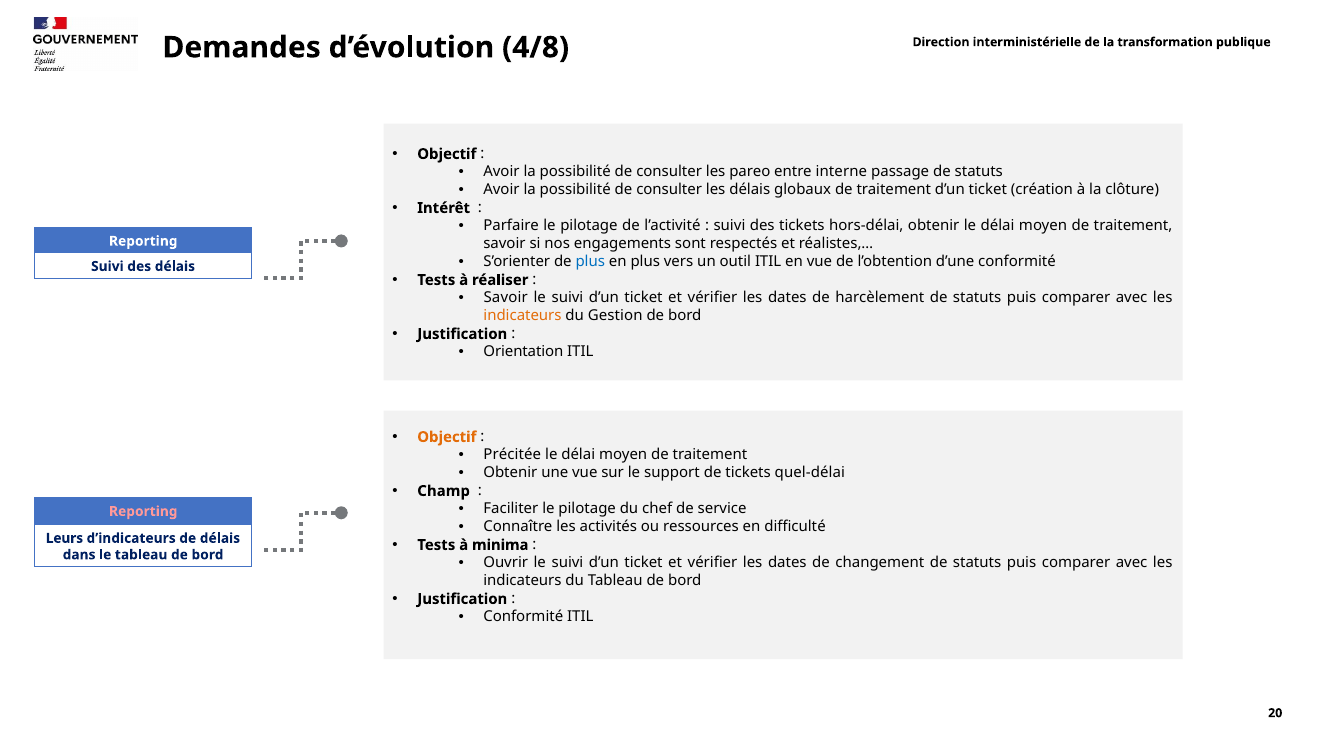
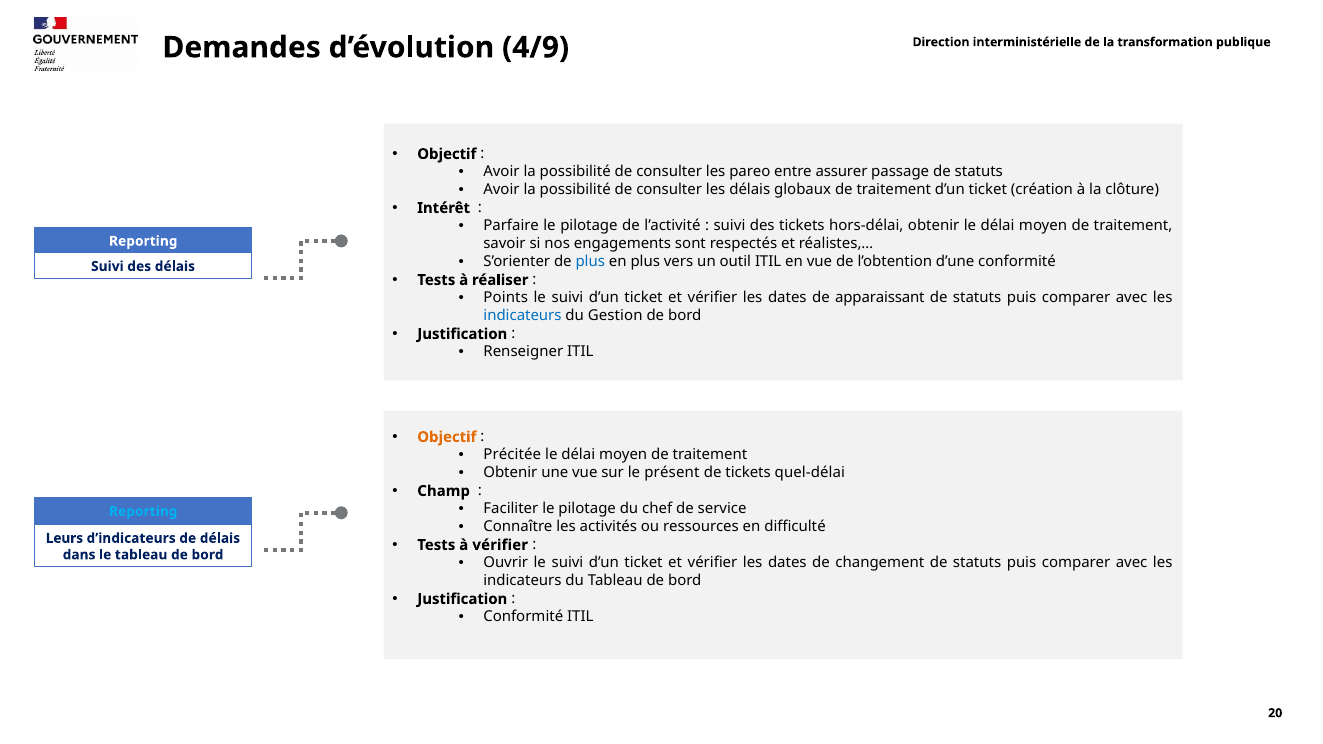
4/8: 4/8 -> 4/9
interne: interne -> assurer
Savoir at (506, 298): Savoir -> Points
harcèlement: harcèlement -> apparaissant
indicateurs at (523, 316) colour: orange -> blue
Orientation: Orientation -> Renseigner
support: support -> présent
Reporting at (143, 511) colour: pink -> light blue
à minima: minima -> vérifier
